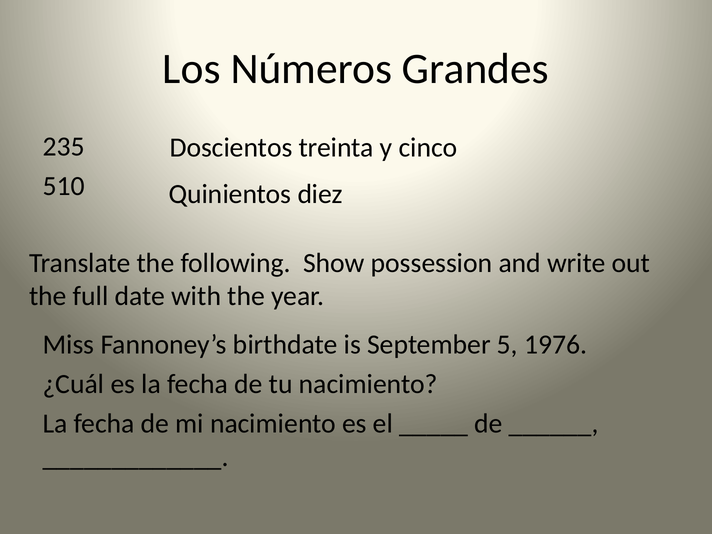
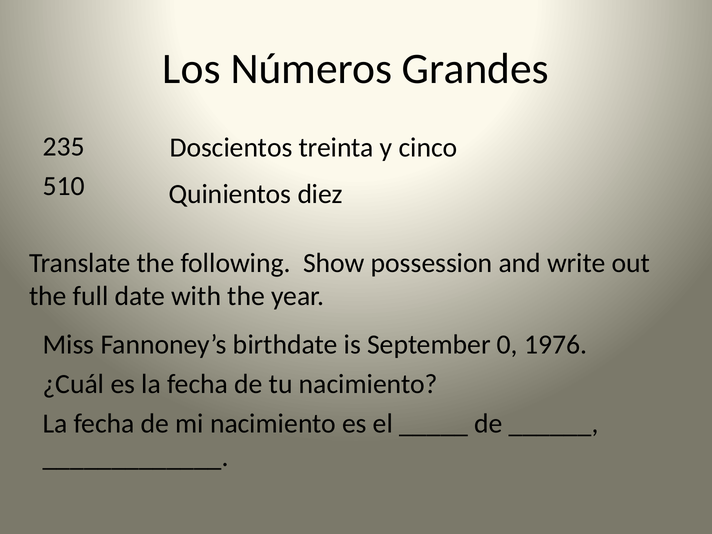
5: 5 -> 0
